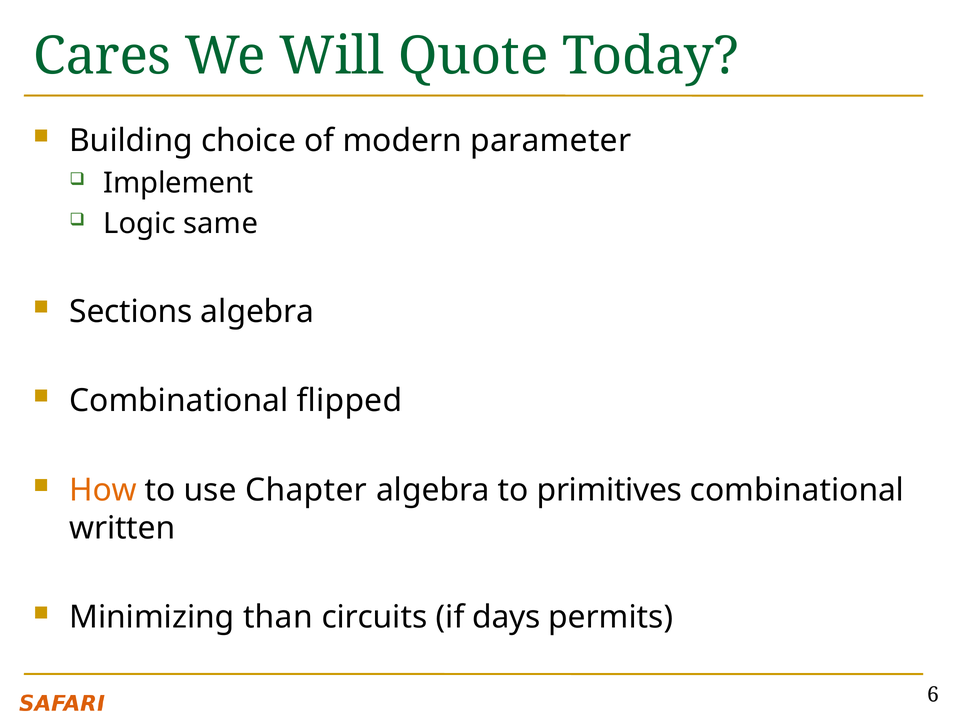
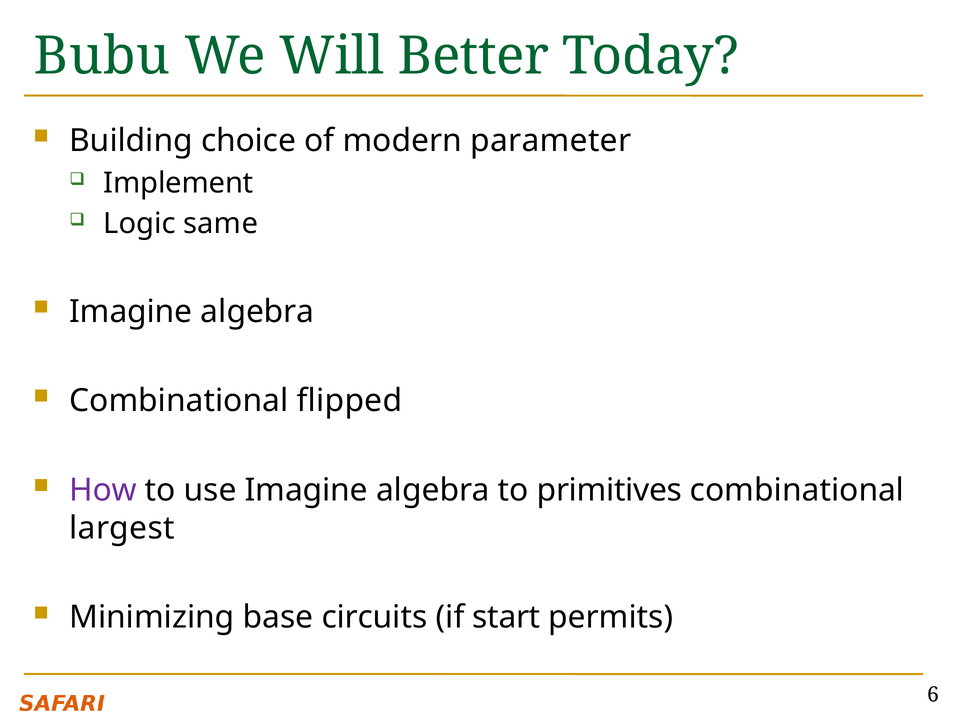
Cares: Cares -> Bubu
Quote: Quote -> Better
Sections at (131, 311): Sections -> Imagine
How colour: orange -> purple
use Chapter: Chapter -> Imagine
written: written -> largest
than: than -> base
days: days -> start
